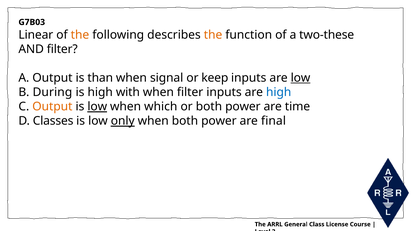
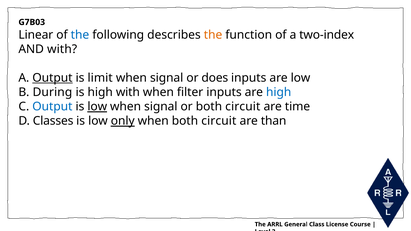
the at (80, 35) colour: orange -> blue
two-these: two-these -> two-index
AND filter: filter -> with
Output at (52, 78) underline: none -> present
than: than -> limit
keep: keep -> does
low at (301, 78) underline: present -> none
Output at (52, 107) colour: orange -> blue
which at (161, 107): which -> signal
or both power: power -> circuit
when both power: power -> circuit
final: final -> than
